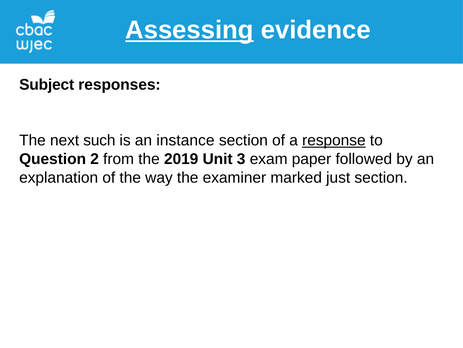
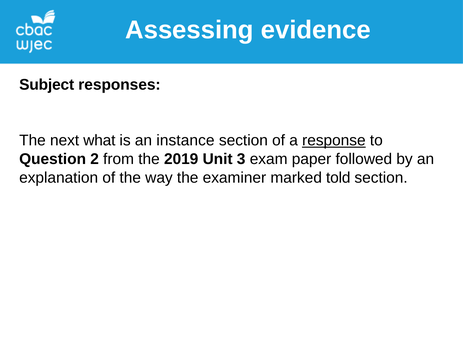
Assessing underline: present -> none
such: such -> what
just: just -> told
